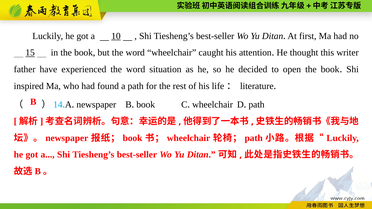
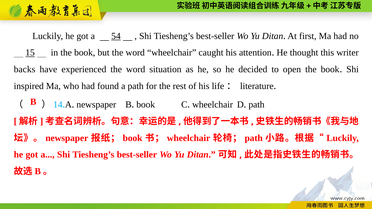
10: 10 -> 54
father: father -> backs
